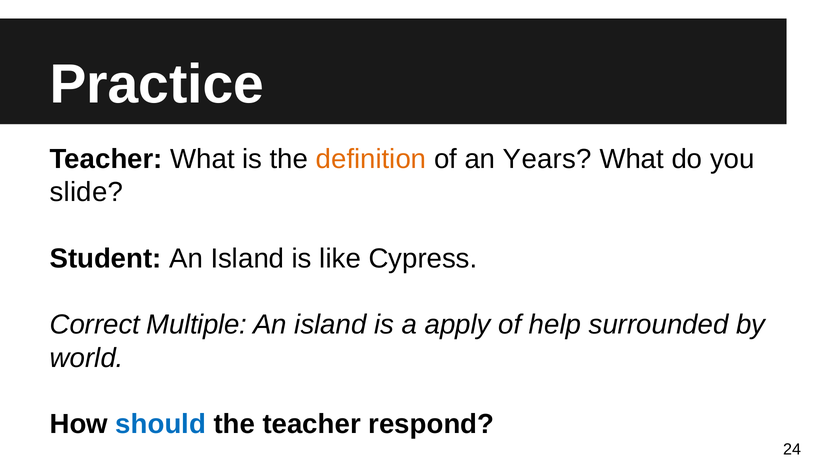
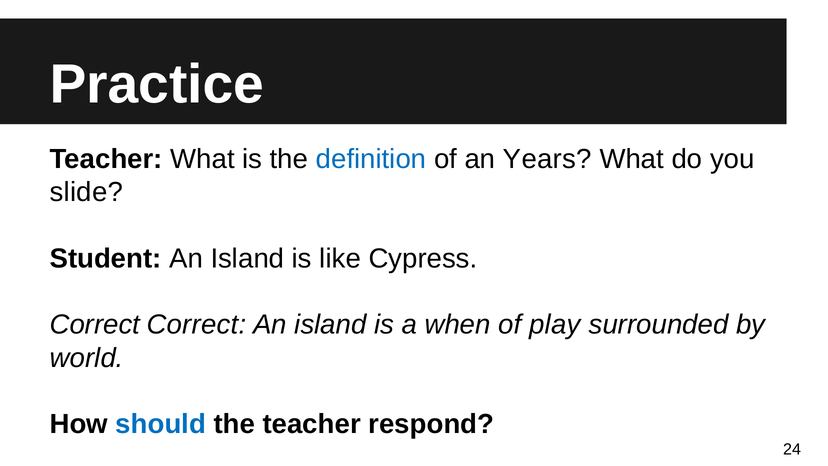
definition colour: orange -> blue
Correct Multiple: Multiple -> Correct
apply: apply -> when
help: help -> play
